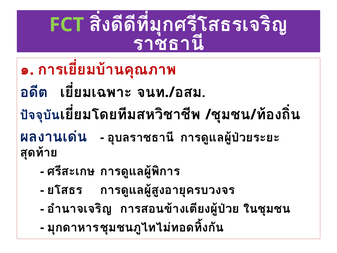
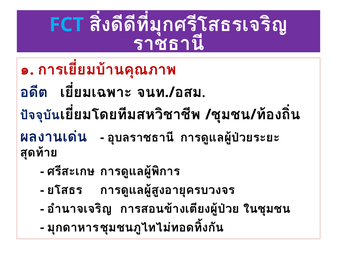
FCT colour: light green -> light blue
